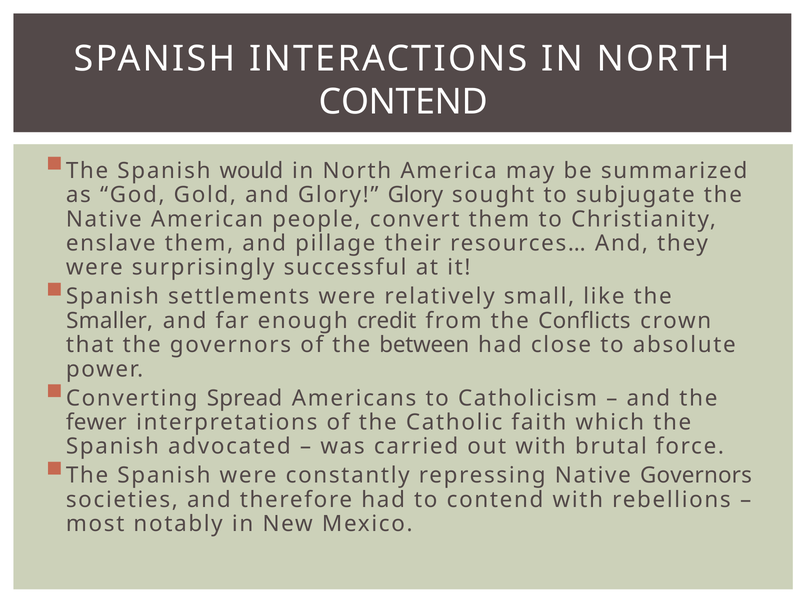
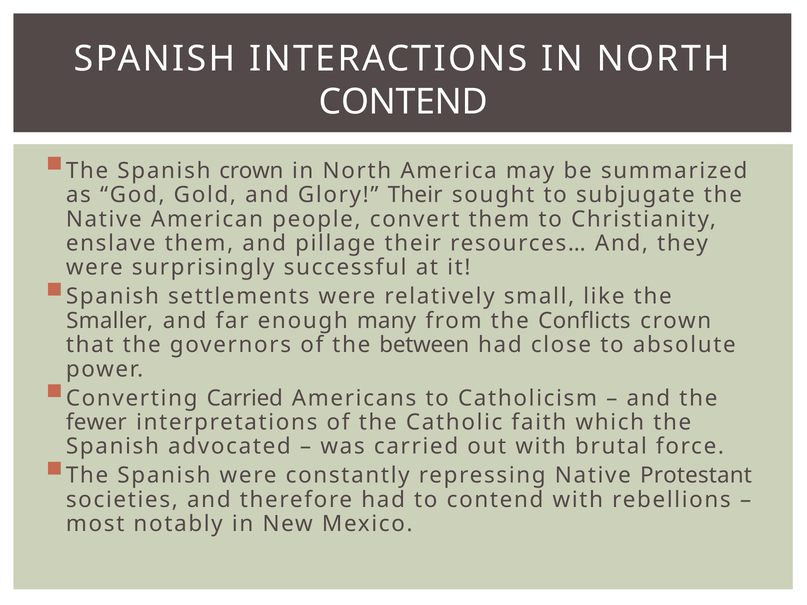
Spanish would: would -> crown
Glory Glory: Glory -> Their
credit: credit -> many
Converting Spread: Spread -> Carried
Native Governors: Governors -> Protestant
